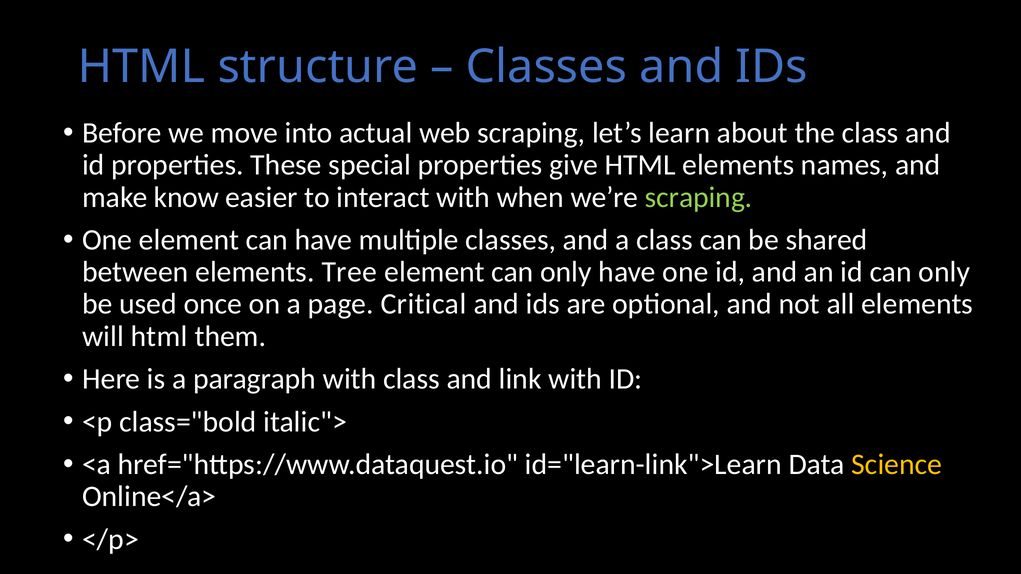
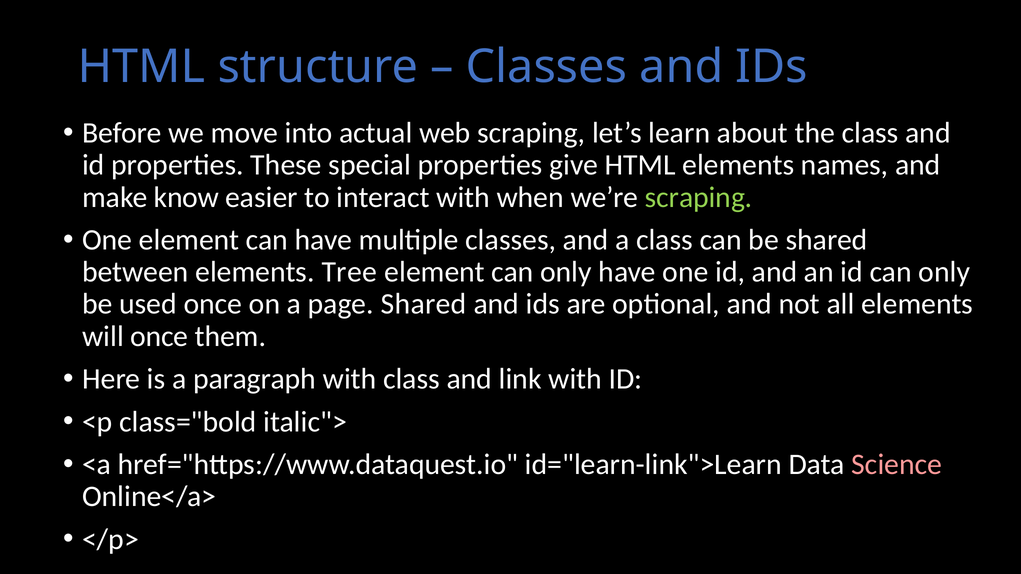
page Critical: Critical -> Shared
will html: html -> once
Science colour: yellow -> pink
